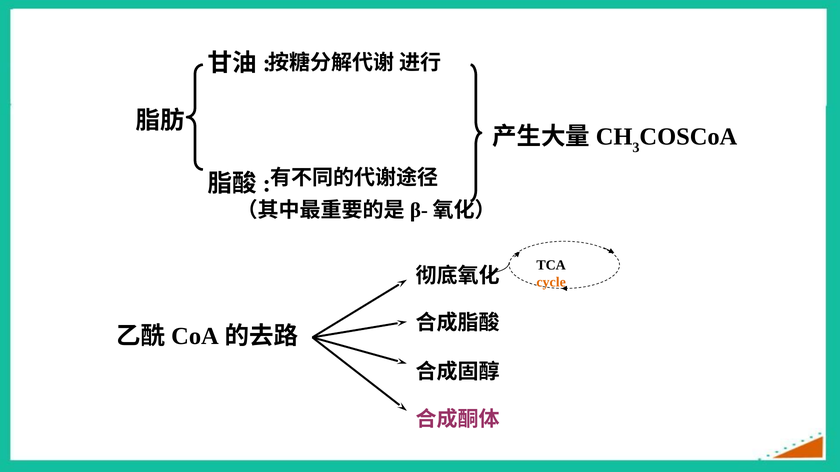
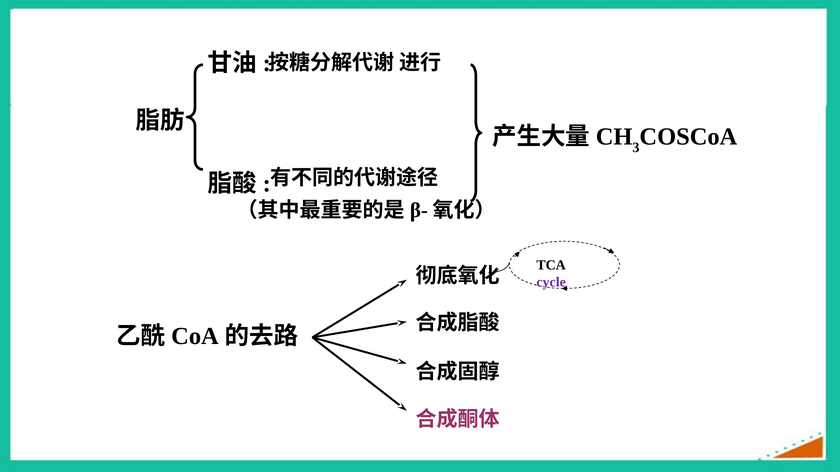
cycle colour: orange -> purple
